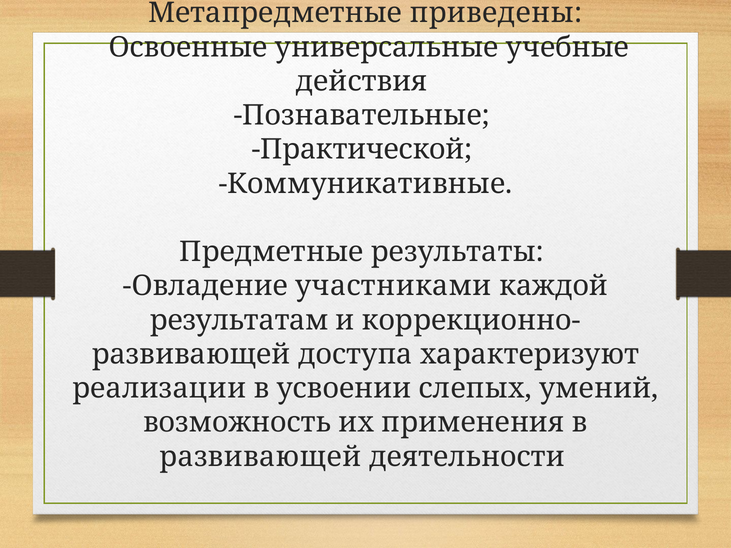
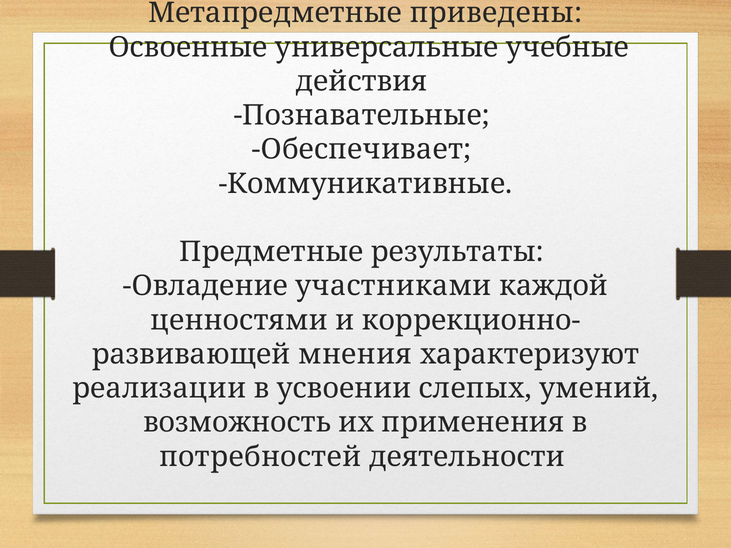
Практической: Практической -> Обеспечивает
результатам: результатам -> ценностями
доступа: доступа -> мнения
развивающей at (260, 457): развивающей -> потребностей
